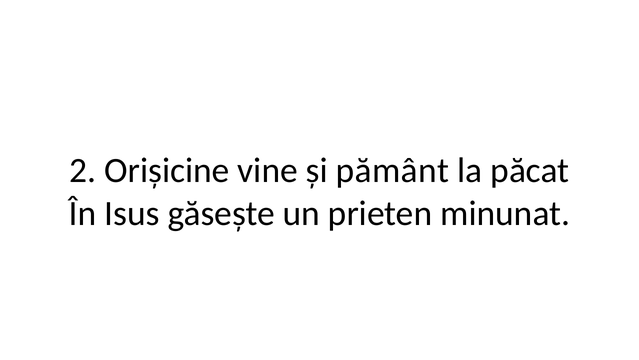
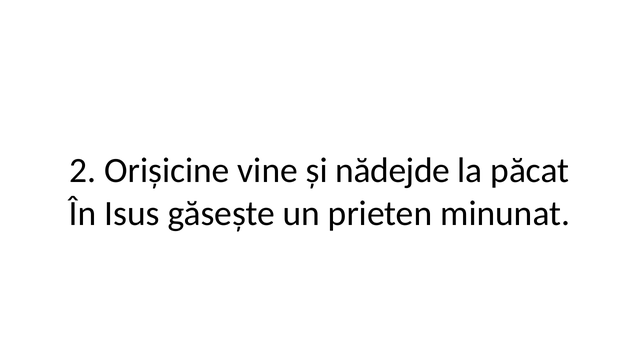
pământ: pământ -> nădejde
